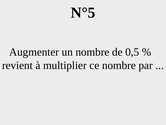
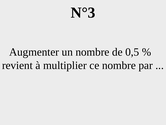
N°5: N°5 -> N°3
